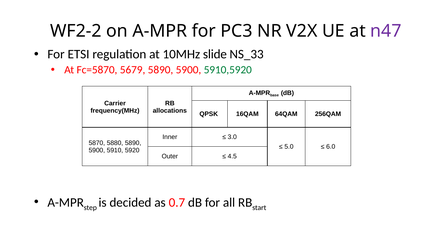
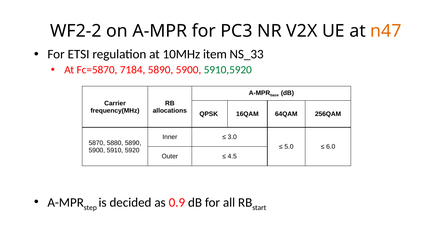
n47 colour: purple -> orange
slide: slide -> item
5679: 5679 -> 7184
0.7: 0.7 -> 0.9
